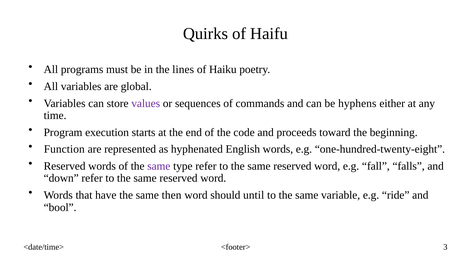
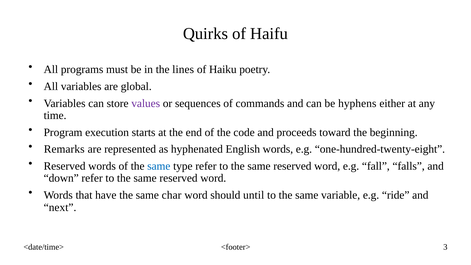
Function: Function -> Remarks
same at (159, 166) colour: purple -> blue
then: then -> char
bool: bool -> next
